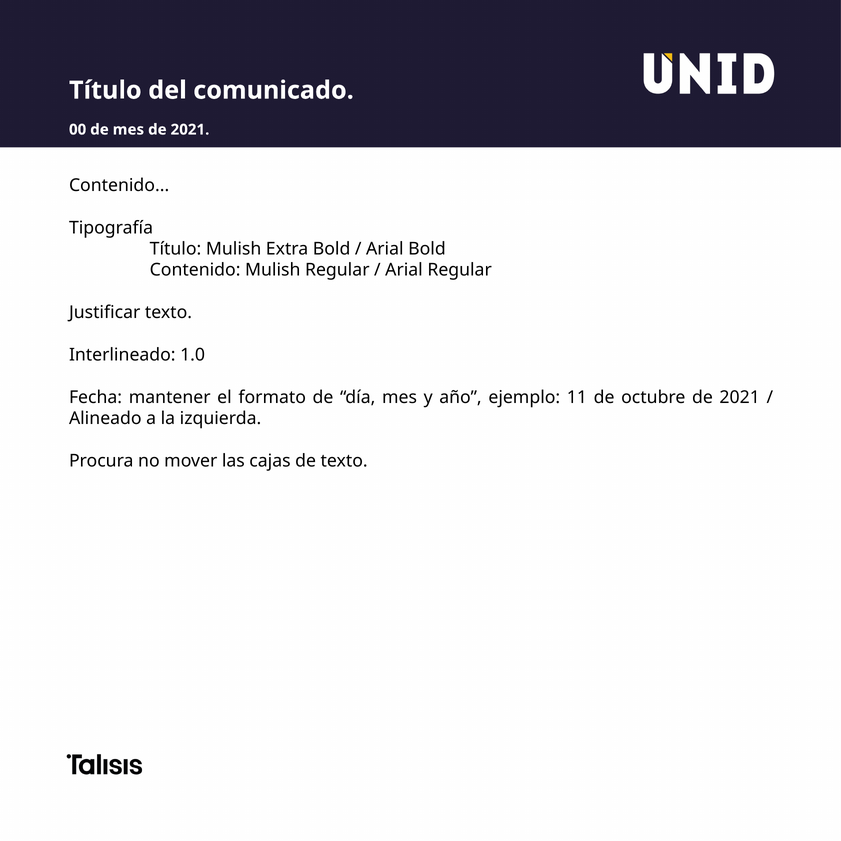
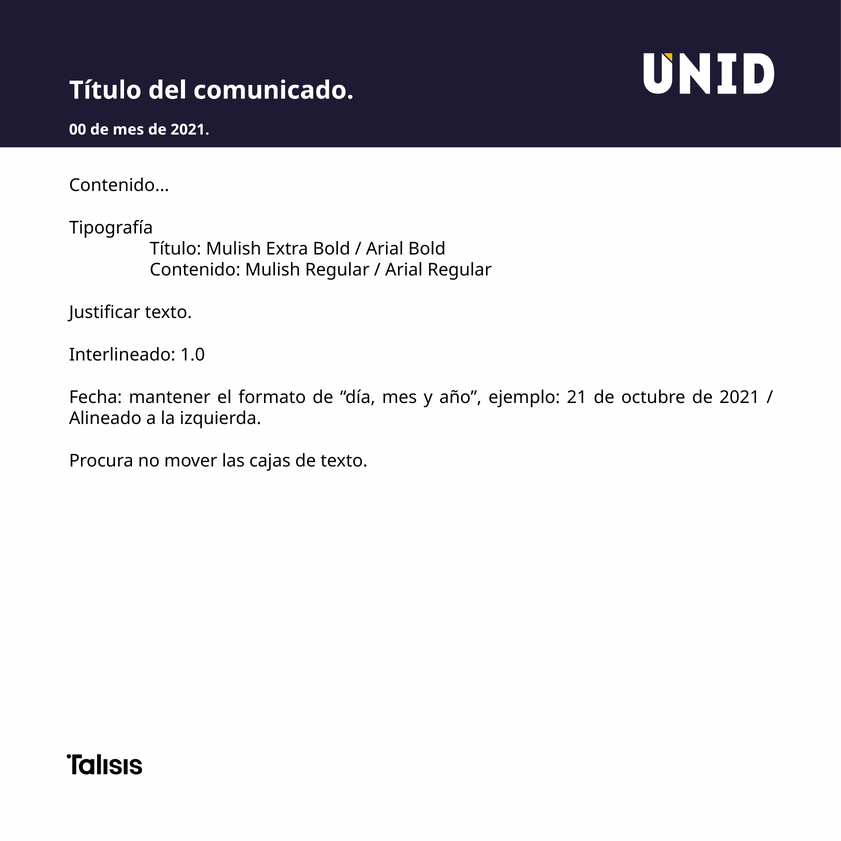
11: 11 -> 21
